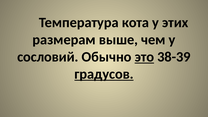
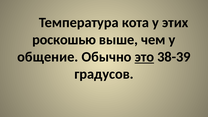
размерам: размерам -> роскошью
сословий: сословий -> общение
градусов underline: present -> none
